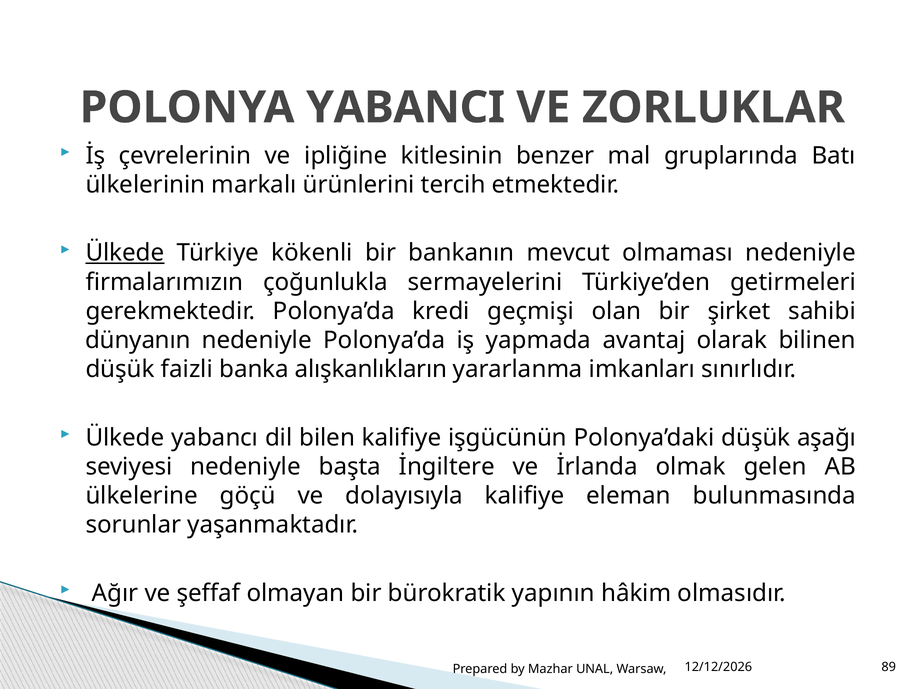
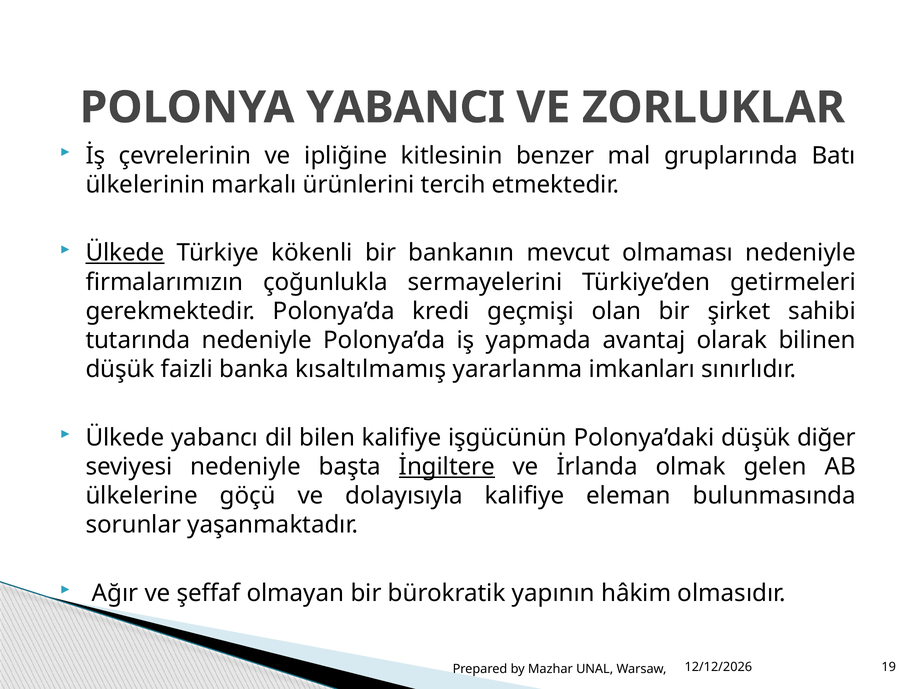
dünyanın: dünyanın -> tutarında
alışkanlıkların: alışkanlıkların -> kısaltılmamış
aşağı: aşağı -> diğer
İngiltere underline: none -> present
89: 89 -> 19
